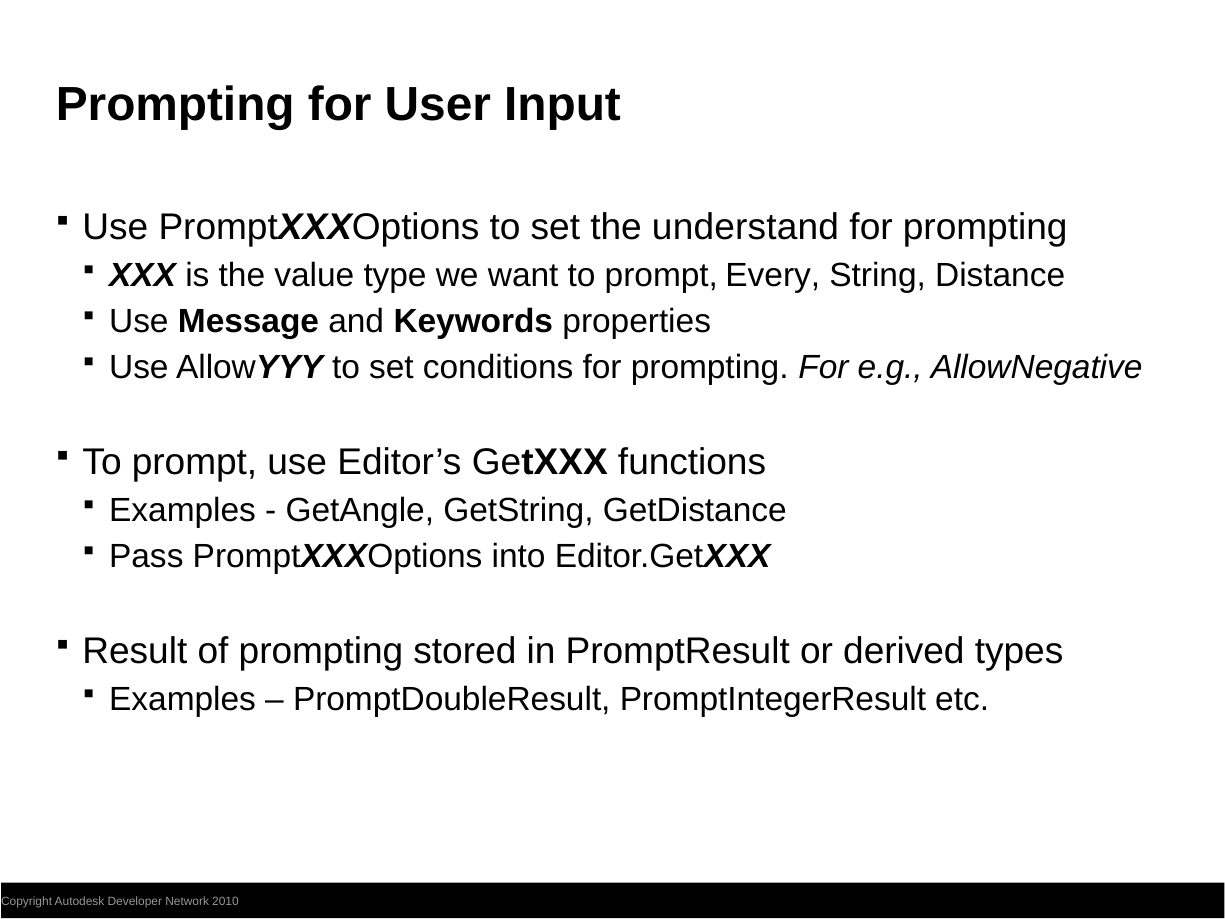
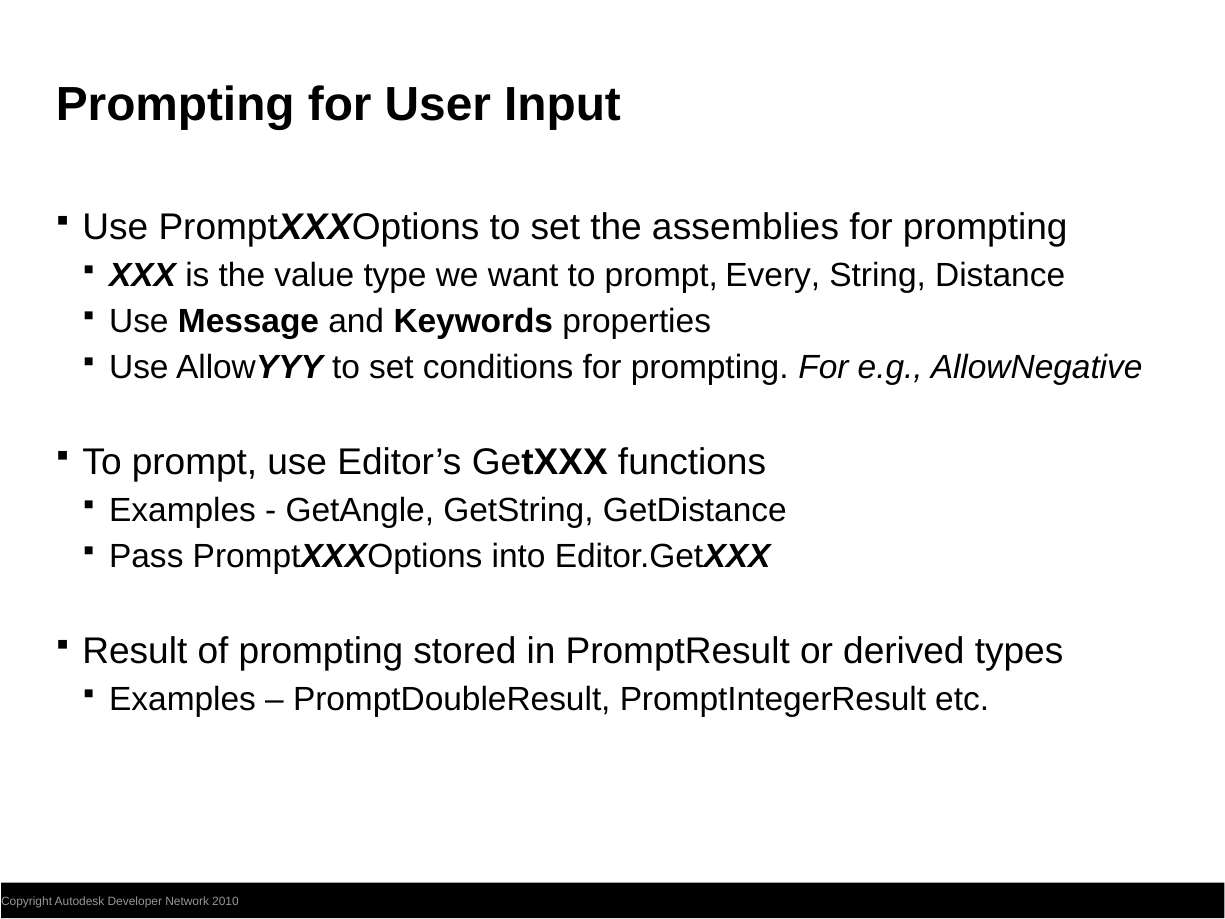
understand: understand -> assemblies
